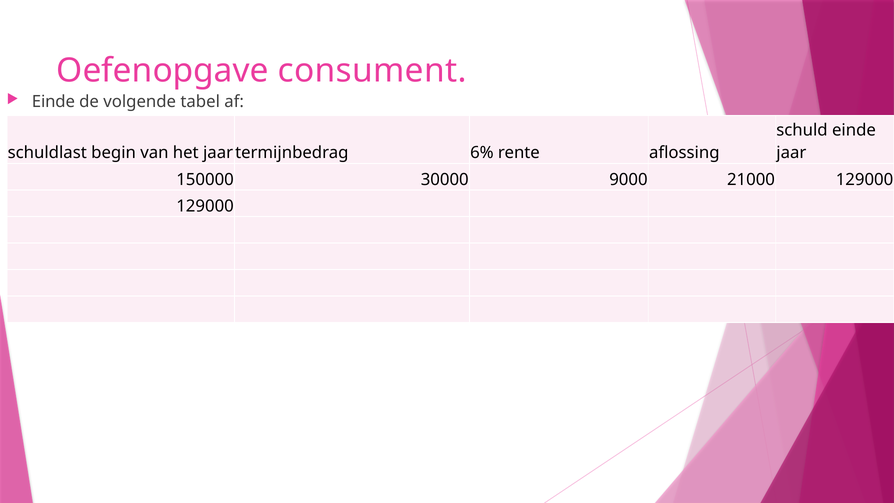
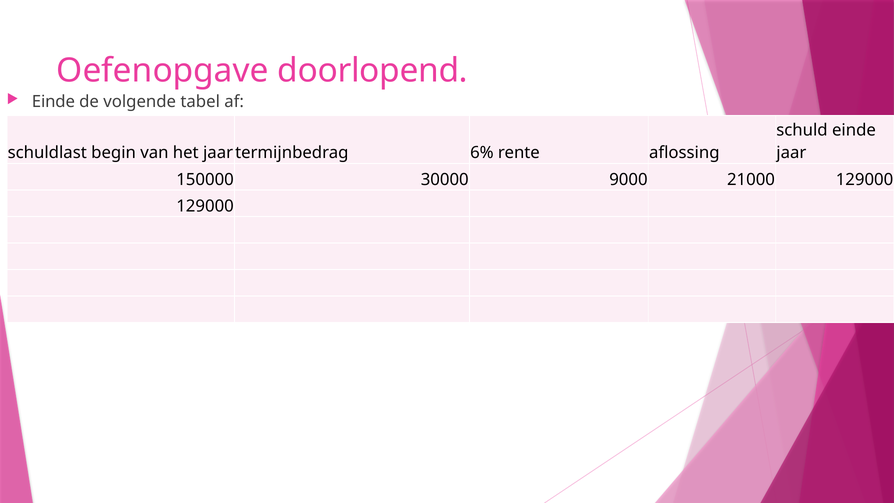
consument: consument -> doorlopend
